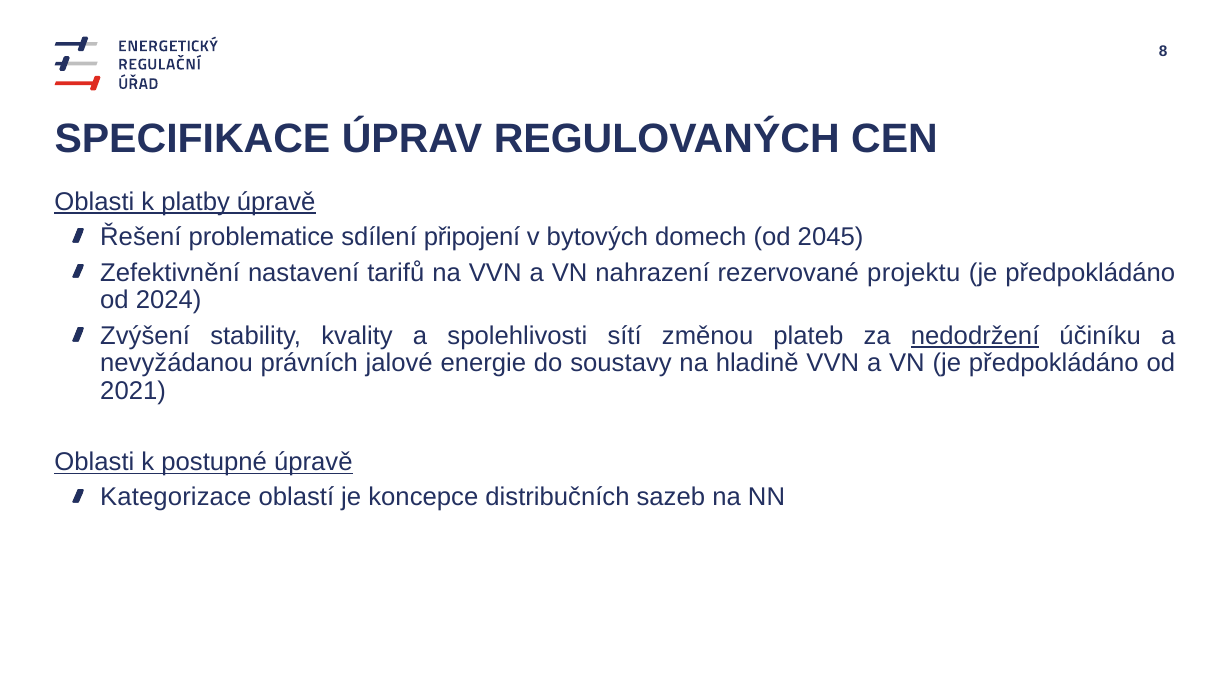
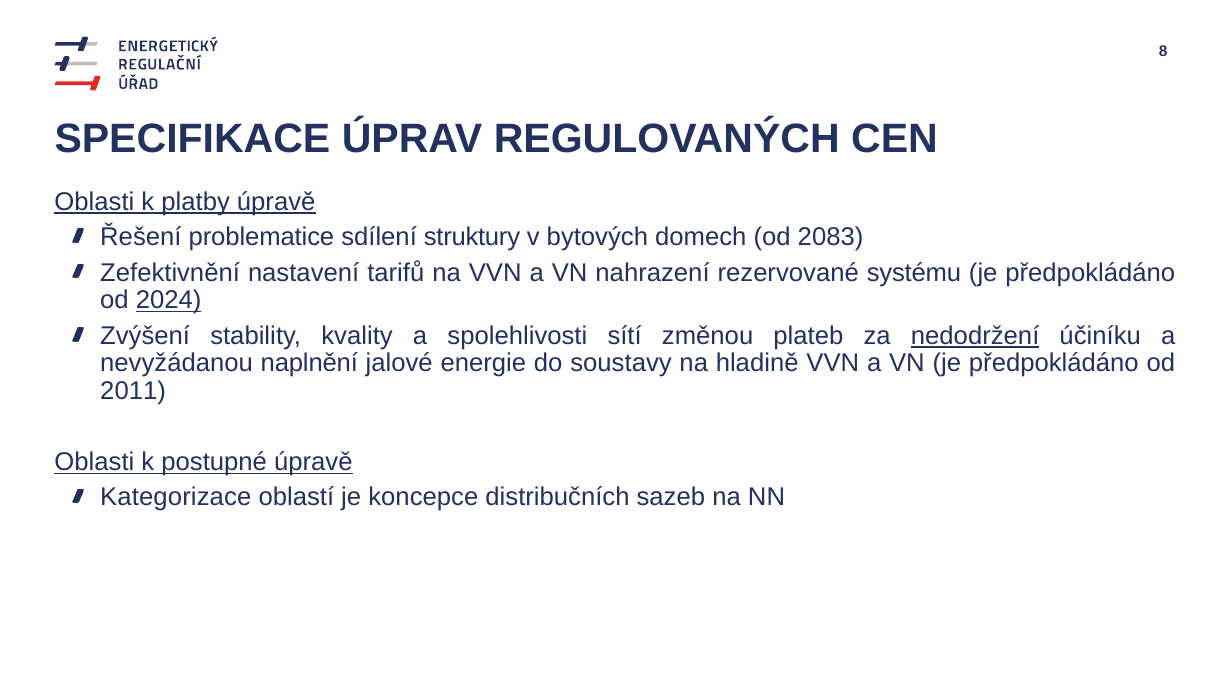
připojení: připojení -> struktury
2045: 2045 -> 2083
projektu: projektu -> systému
2024 underline: none -> present
právních: právních -> naplnění
2021: 2021 -> 2011
